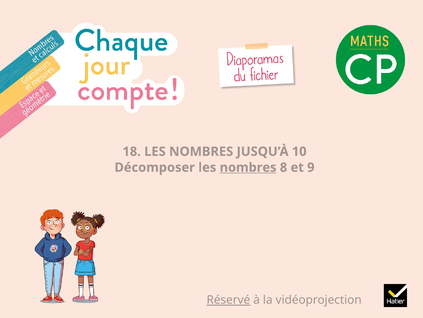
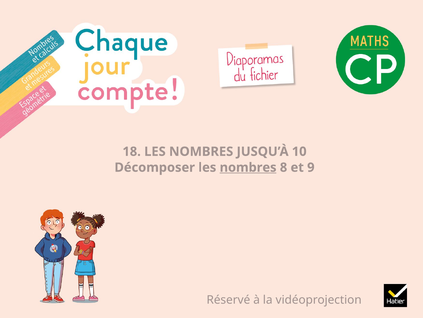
Réservé underline: present -> none
